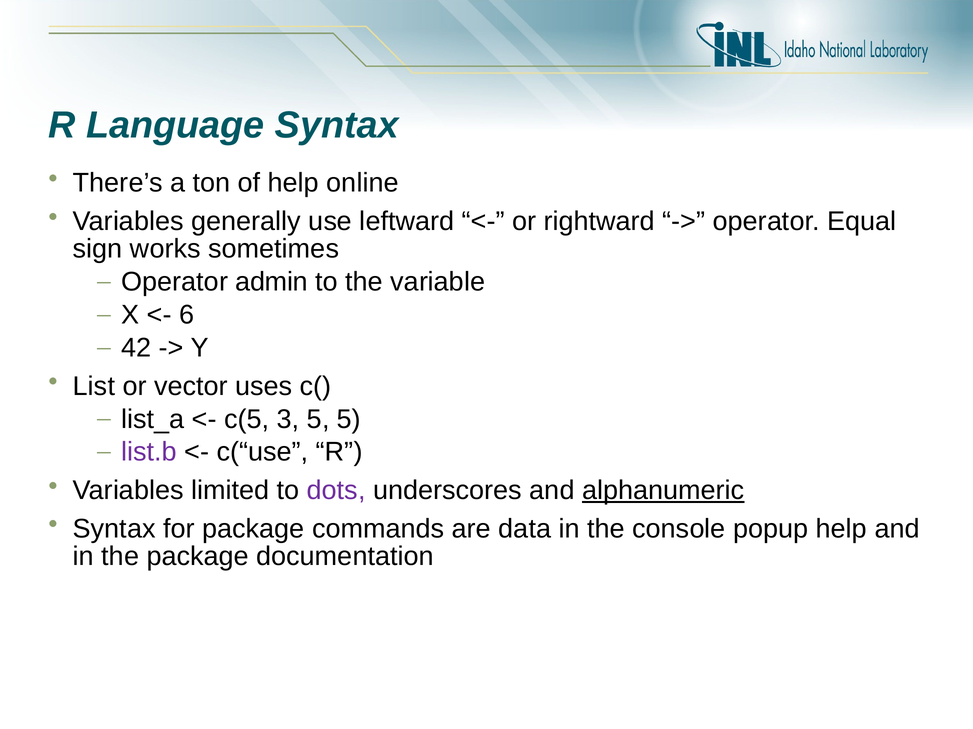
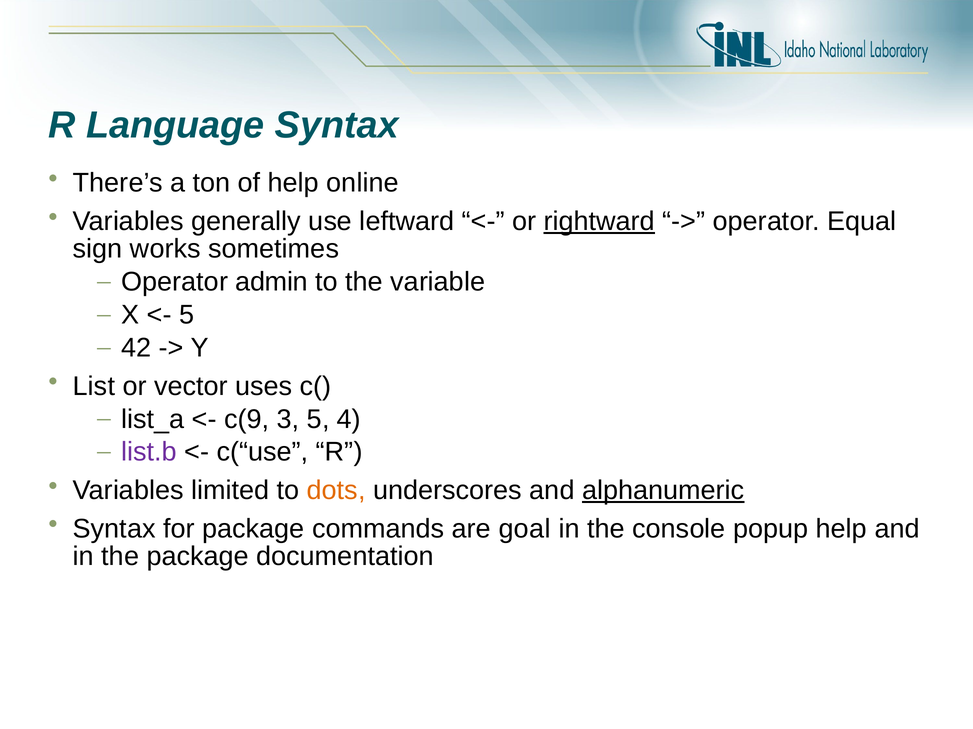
rightward underline: none -> present
6 at (187, 315): 6 -> 5
c(5: c(5 -> c(9
5 5: 5 -> 4
dots colour: purple -> orange
data: data -> goal
